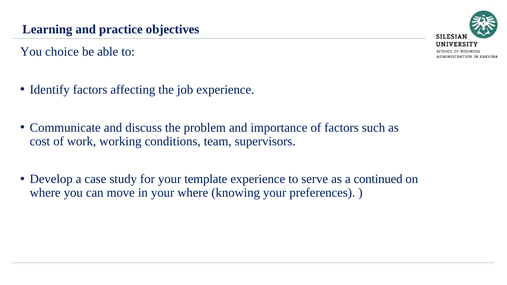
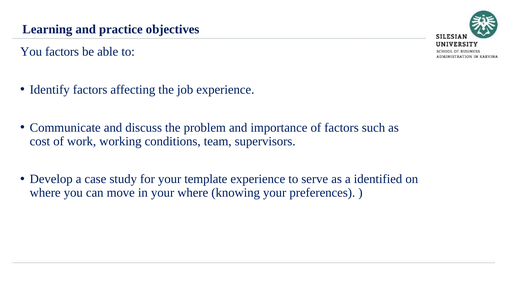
You choice: choice -> factors
continued: continued -> identified
